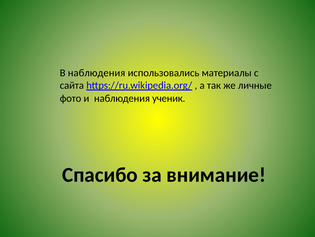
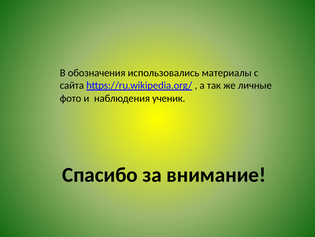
В наблюдения: наблюдения -> обозначения
